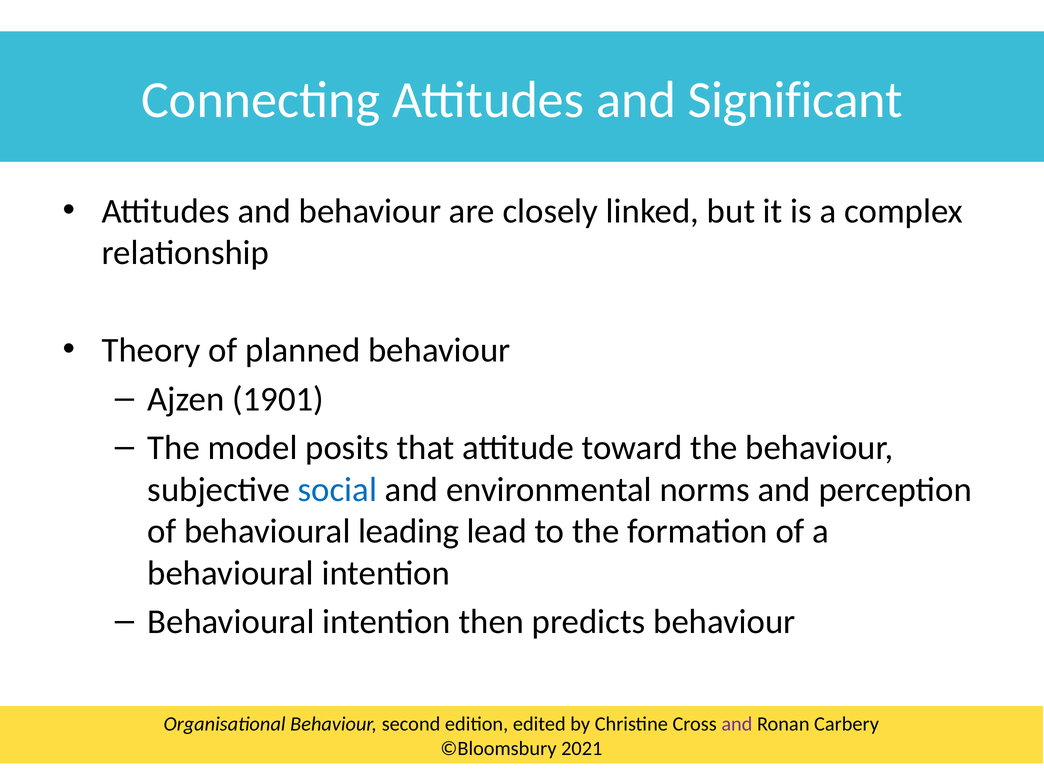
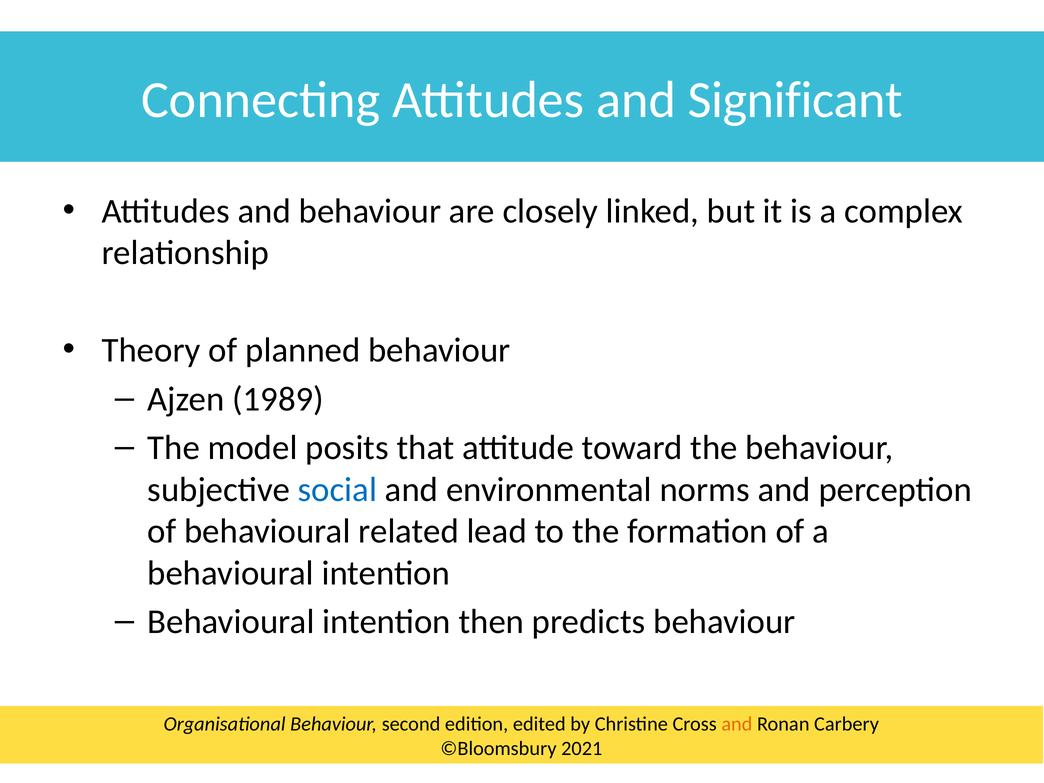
1901: 1901 -> 1989
leading: leading -> related
and at (737, 724) colour: purple -> orange
